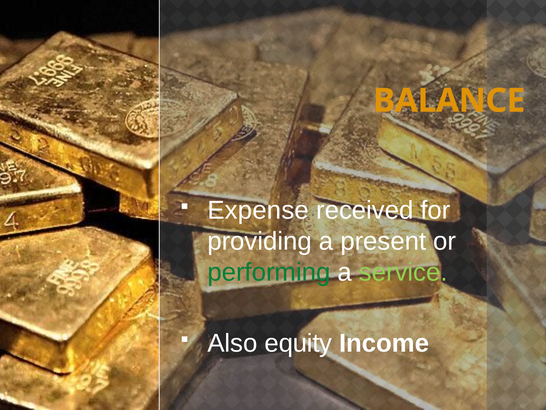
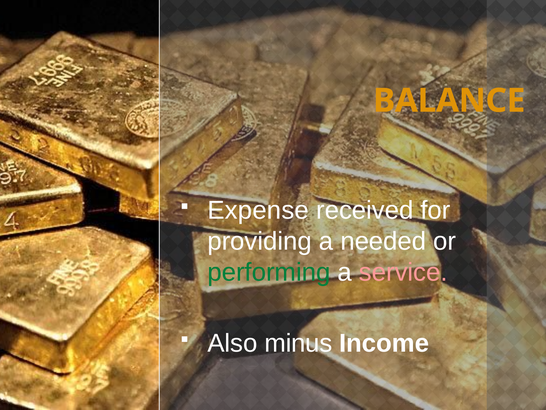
present: present -> needed
service colour: light green -> pink
equity: equity -> minus
